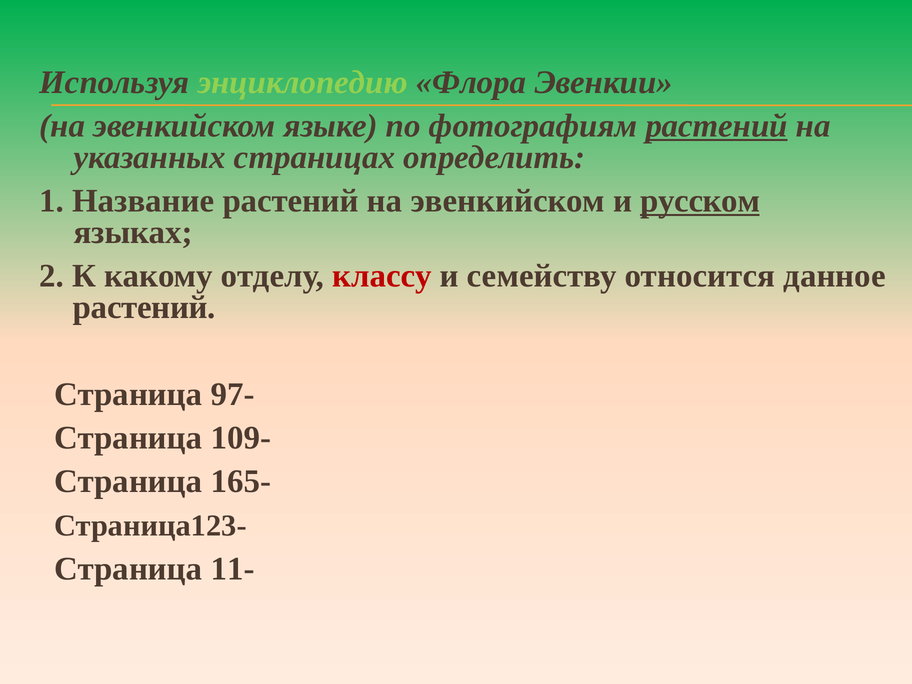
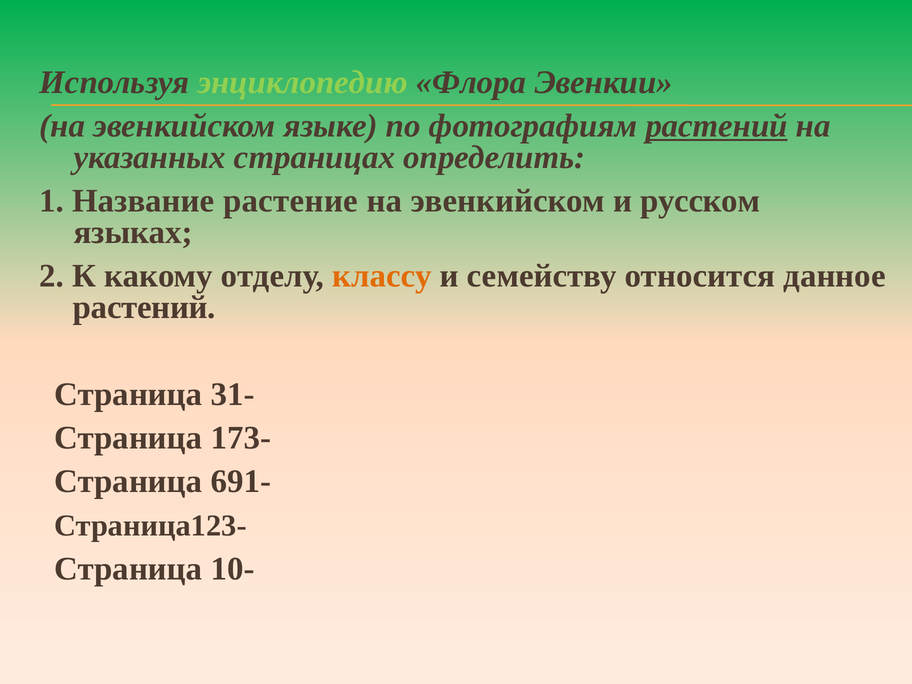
Название растений: растений -> растение
русском underline: present -> none
классу colour: red -> orange
97-: 97- -> 31-
109-: 109- -> 173-
165-: 165- -> 691-
11-: 11- -> 10-
